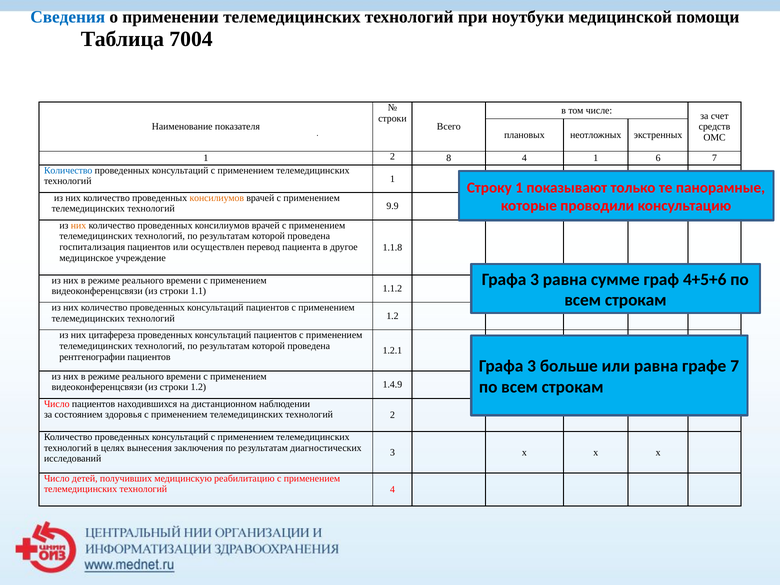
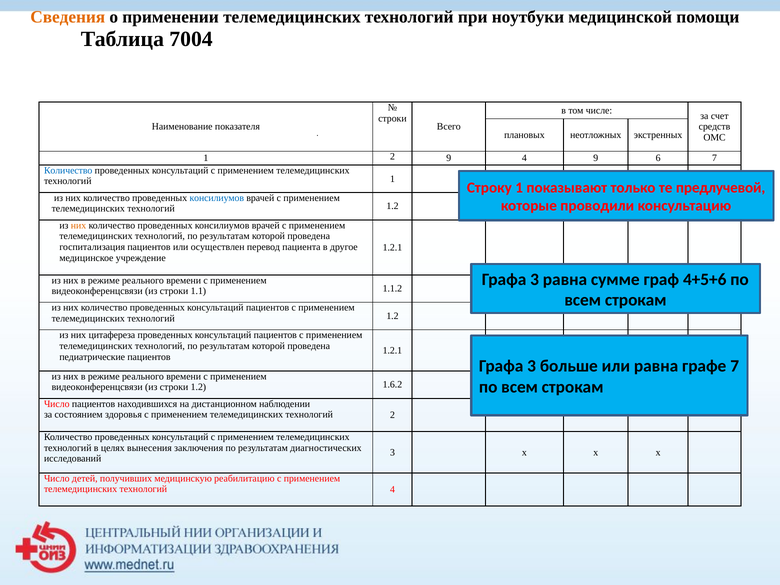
Сведения colour: blue -> orange
2 8: 8 -> 9
4 1: 1 -> 9
панорамные: панорамные -> предлучевой
консилиумов at (217, 198) colour: orange -> blue
9.9 at (392, 206): 9.9 -> 1.2
1.1.8 at (392, 247): 1.1.8 -> 1.2.1
рентгенографии: рентгенографии -> педиатрические
1.4.9: 1.4.9 -> 1.6.2
